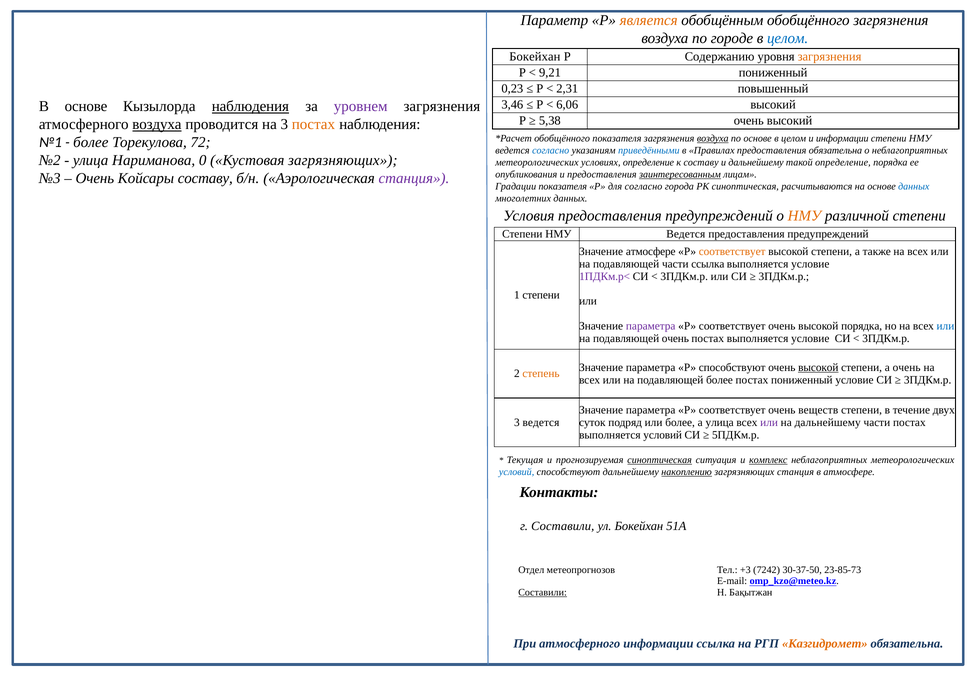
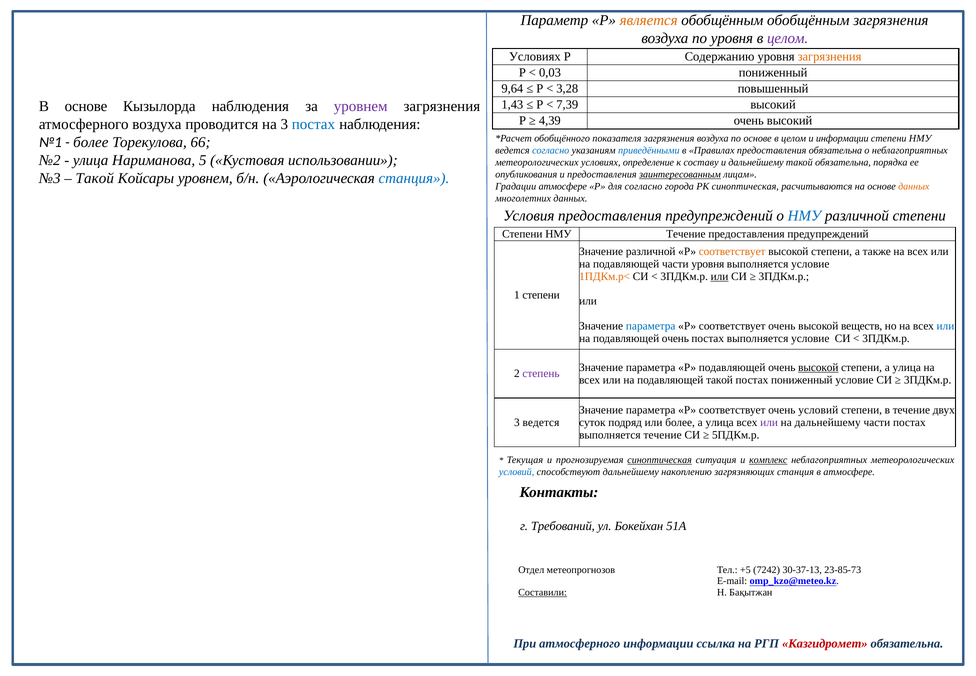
обобщённым обобщённого: обобщённого -> обобщённым
по городе: городе -> уровня
целом at (788, 38) colour: blue -> purple
Бокейхан at (535, 56): Бокейхан -> Условиях
9,21: 9,21 -> 0,03
0,23: 0,23 -> 9,64
2,31: 2,31 -> 3,28
3,46: 3,46 -> 1,43
6,06: 6,06 -> 7,39
наблюдения at (250, 106) underline: present -> none
5,38: 5,38 -> 4,39
воздуха at (157, 124) underline: present -> none
постах at (313, 124) colour: orange -> blue
воздуха at (713, 138) underline: present -> none
72: 72 -> 66
0: 0 -> 5
Кустовая загрязняющих: загрязняющих -> использовании
такой определение: определение -> обязательна
Очень at (95, 178): Очень -> Такой
Койсары составу: составу -> уровнем
станция at (414, 178) colour: purple -> blue
Градации показателя: показателя -> атмосфере
данных at (914, 186) colour: blue -> orange
НМУ at (804, 216) colour: orange -> blue
Ведется at (686, 234): Ведется -> Течение
Значение атмосфере: атмосфере -> различной
части ссылка: ссылка -> уровня
1ПДКм.р< colour: purple -> orange
или at (720, 276) underline: none -> present
параметра at (651, 326) colour: purple -> blue
высокой порядка: порядка -> веществ
Р способствуют: способствуют -> подавляющей
степени а очень: очень -> улица
степень colour: orange -> purple
подавляющей более: более -> такой
очень веществ: веществ -> условий
выполняется условий: условий -> течение
накоплению underline: present -> none
г Составили: Составили -> Требований
+3: +3 -> +5
30-37-50: 30-37-50 -> 30-37-13
Казгидромет colour: orange -> red
